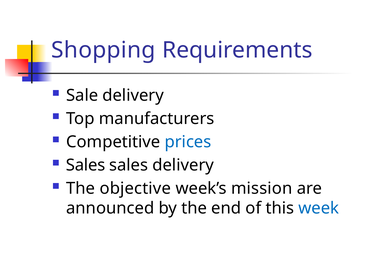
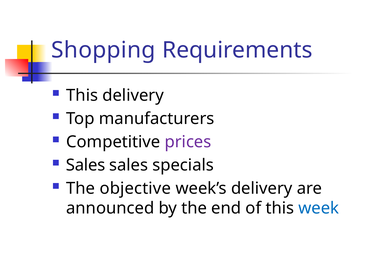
Sale at (82, 96): Sale -> This
prices colour: blue -> purple
sales delivery: delivery -> specials
week’s mission: mission -> delivery
